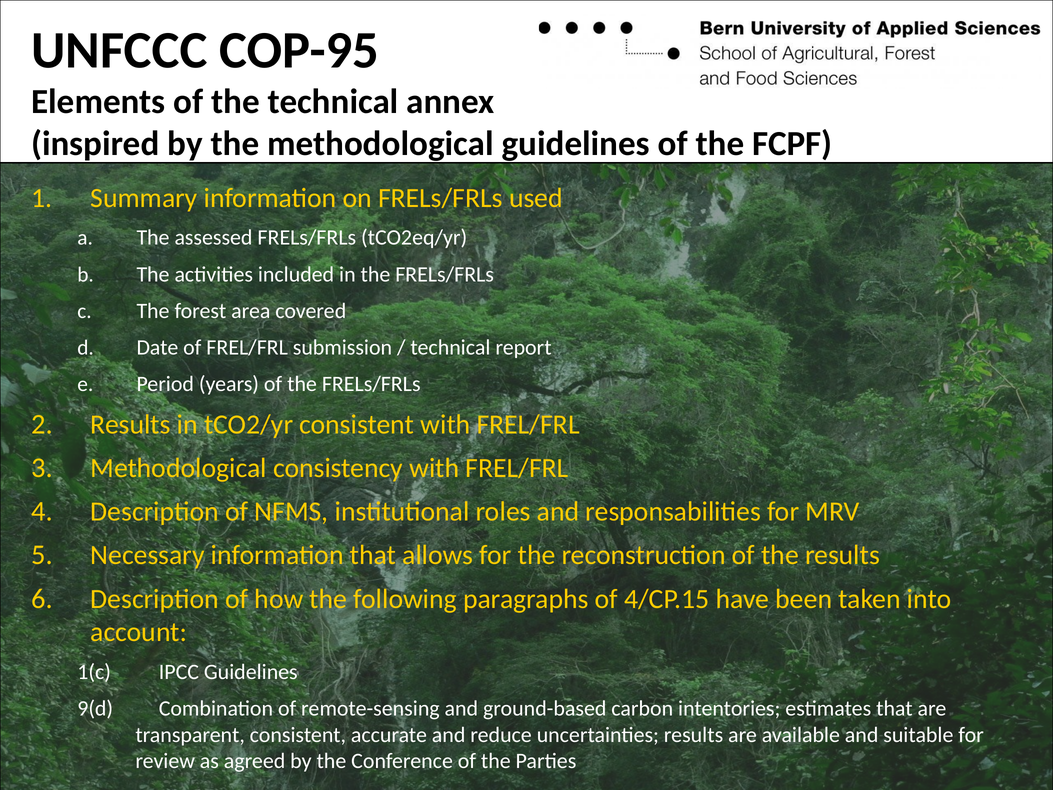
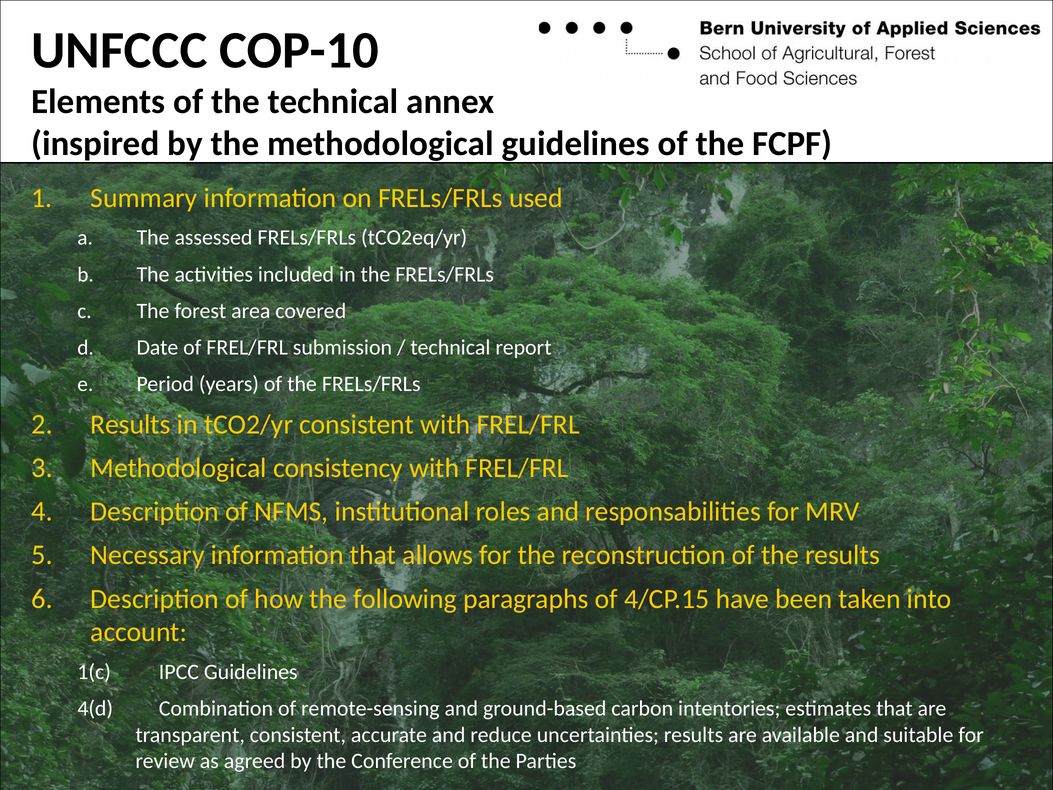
COP-95: COP-95 -> COP-10
9(d: 9(d -> 4(d
